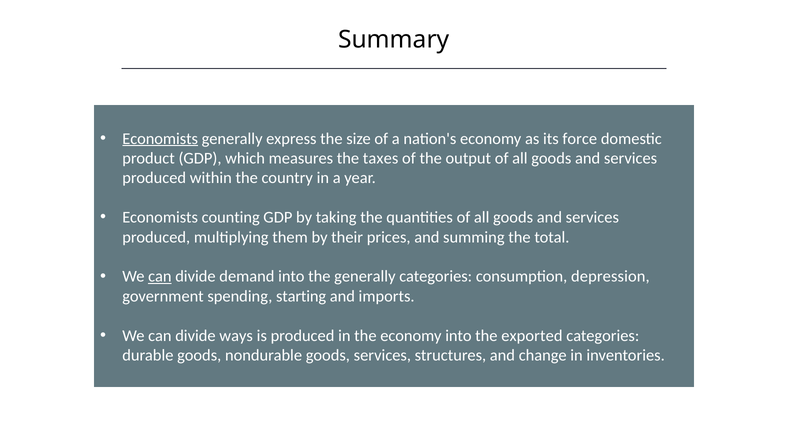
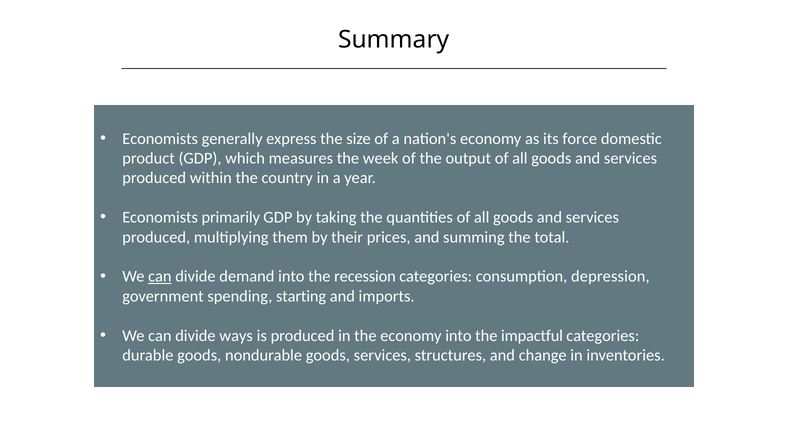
Economists at (160, 139) underline: present -> none
taxes: taxes -> week
counting: counting -> primarily
the generally: generally -> recession
exported: exported -> impactful
